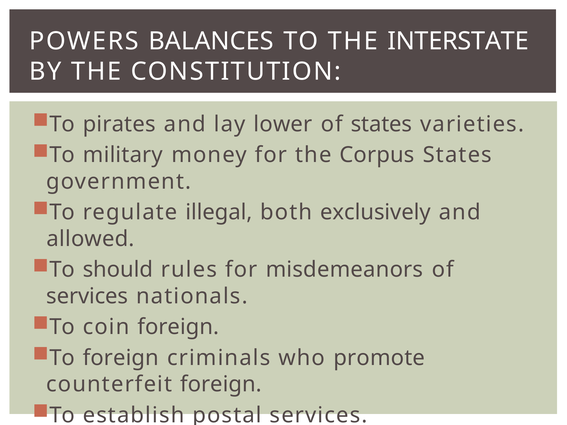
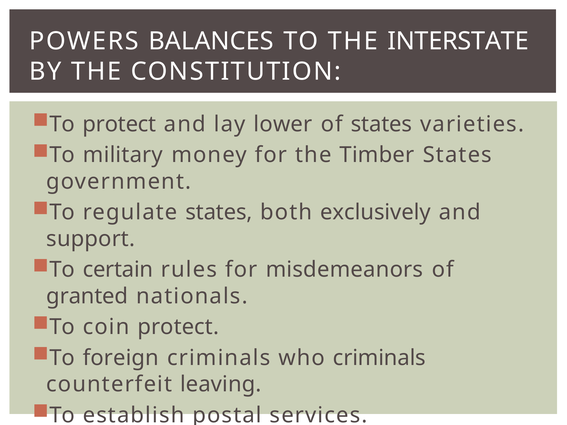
To pirates: pirates -> protect
Corpus: Corpus -> Timber
regulate illegal: illegal -> states
allowed: allowed -> support
should: should -> certain
services at (87, 296): services -> granted
coin foreign: foreign -> protect
who promote: promote -> criminals
counterfeit foreign: foreign -> leaving
